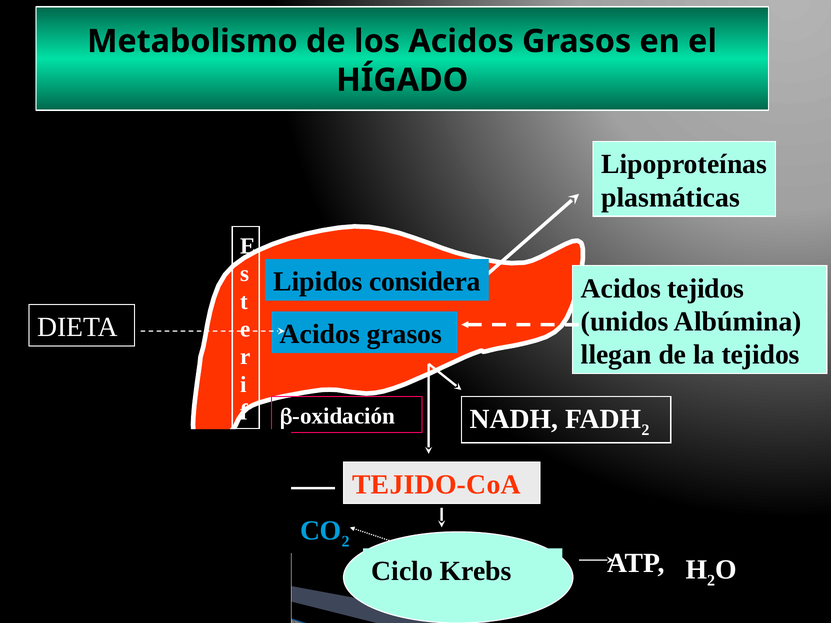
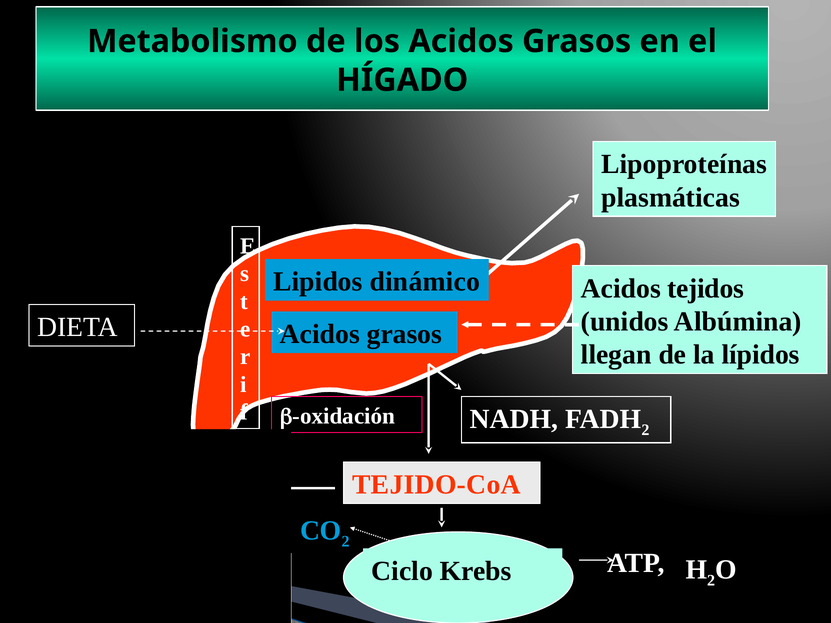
considera: considera -> dinámico
la tejidos: tejidos -> lípidos
